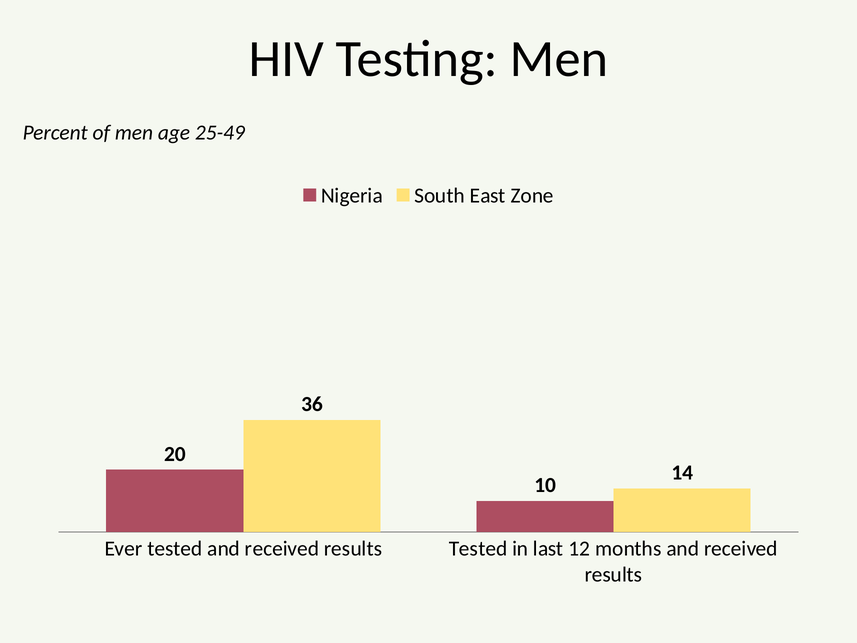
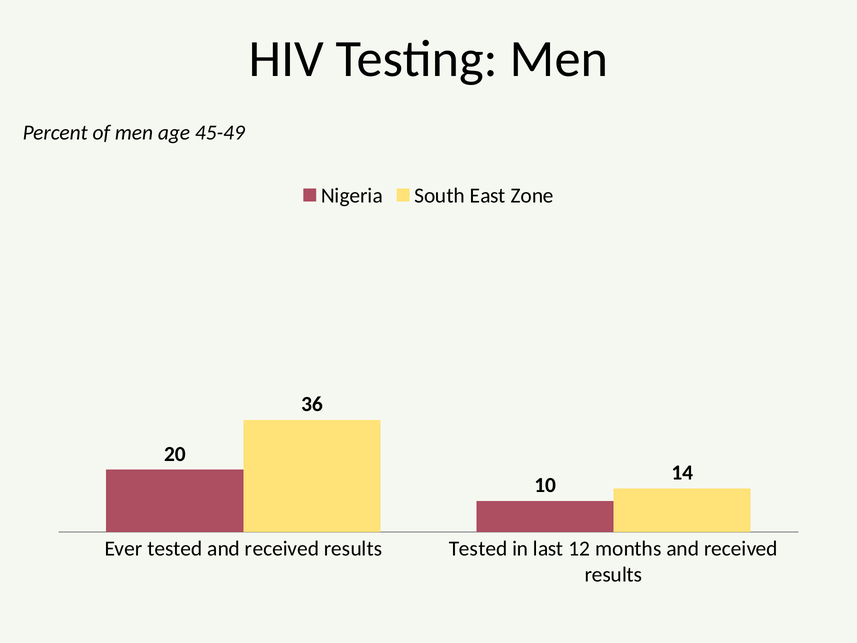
25-49: 25-49 -> 45-49
